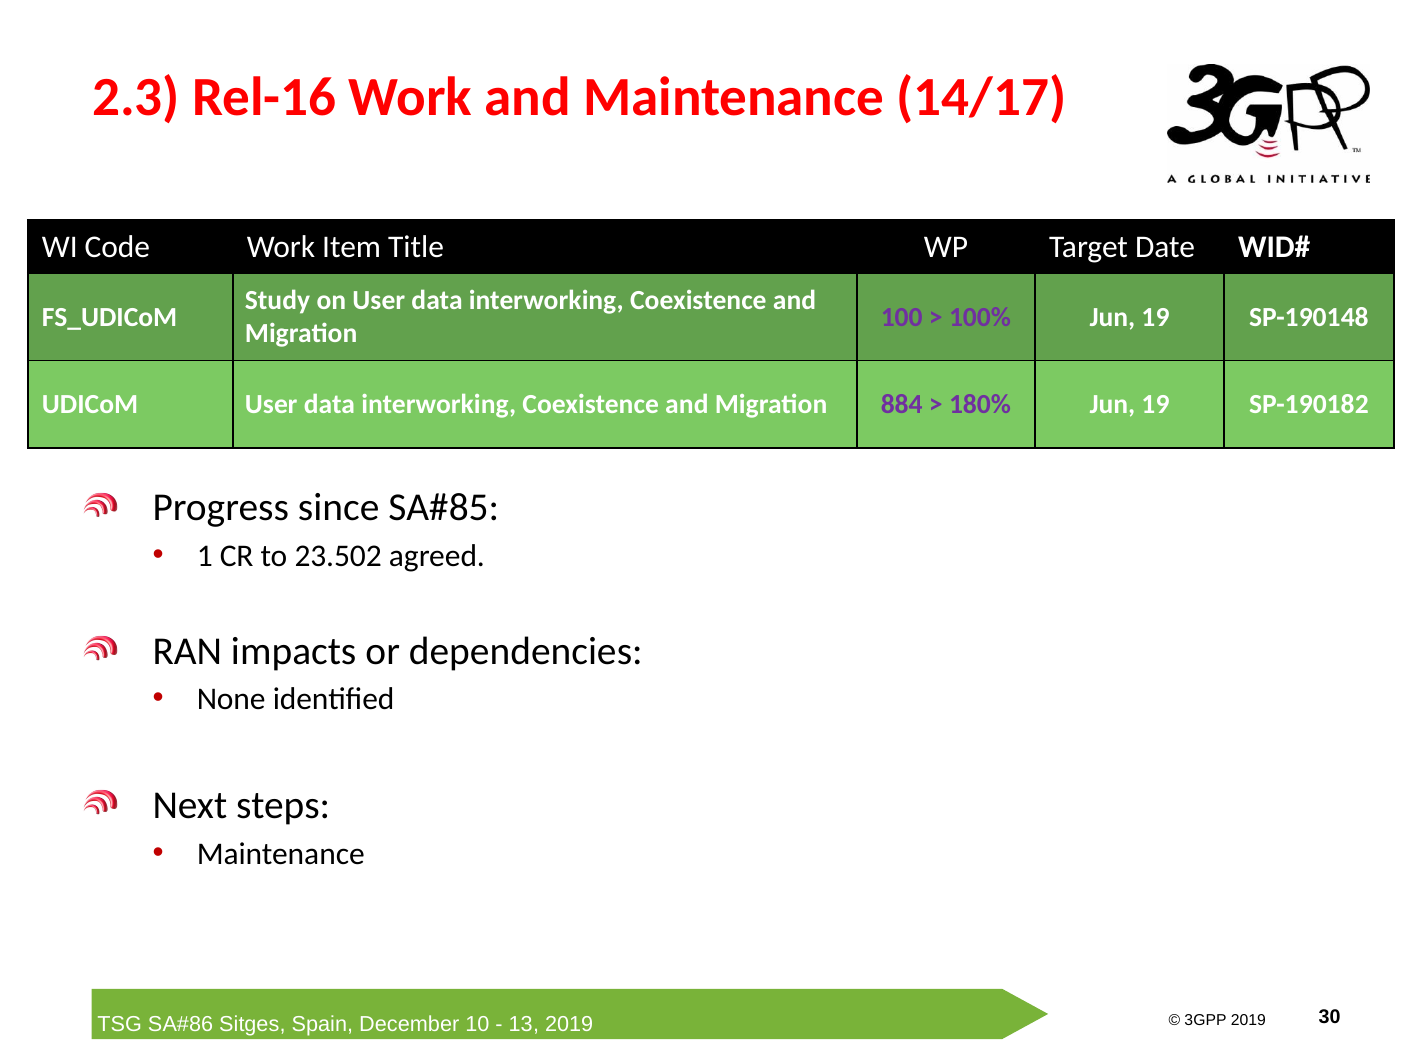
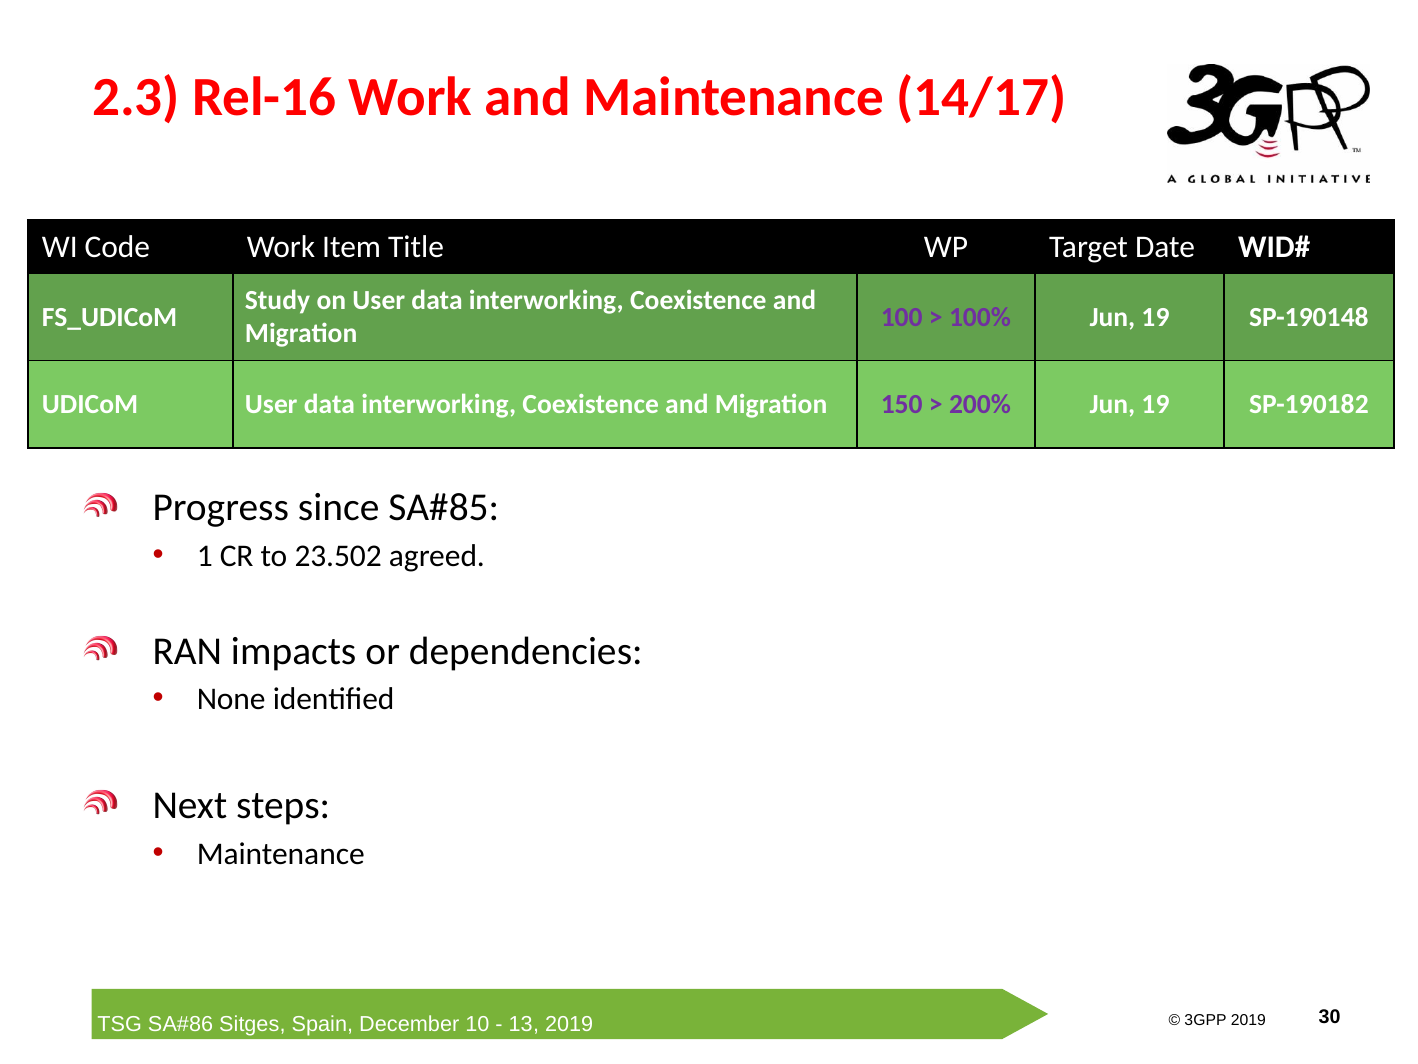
884: 884 -> 150
180%: 180% -> 200%
